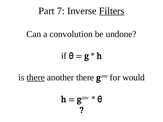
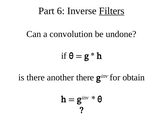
7: 7 -> 6
there at (36, 78) underline: present -> none
would: would -> obtain
